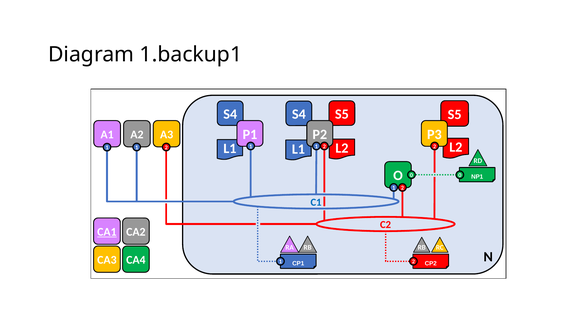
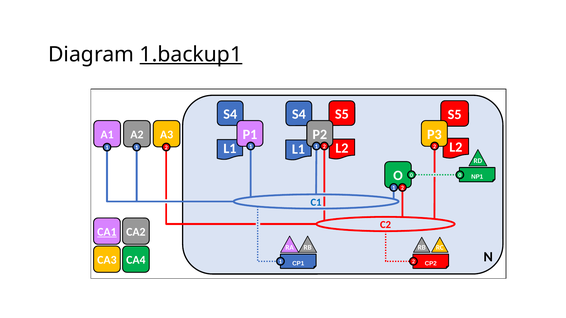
1.backup1 underline: none -> present
